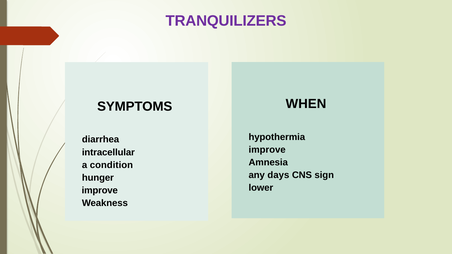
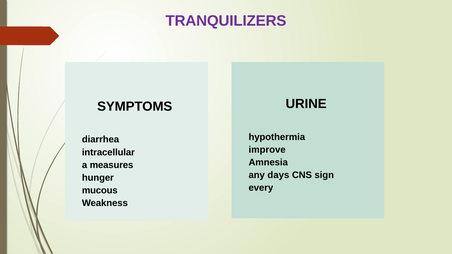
WHEN: WHEN -> URINE
condition: condition -> measures
lower: lower -> every
improve at (100, 191): improve -> mucous
